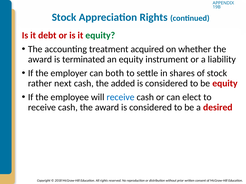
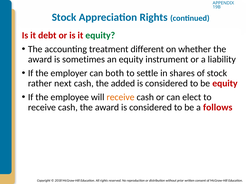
acquired: acquired -> different
terminated: terminated -> sometimes
receive at (120, 97) colour: blue -> orange
desired: desired -> follows
